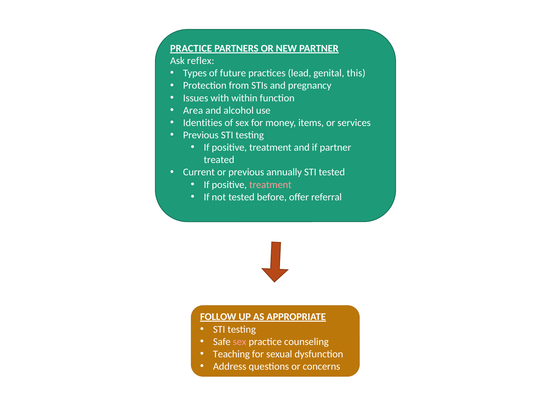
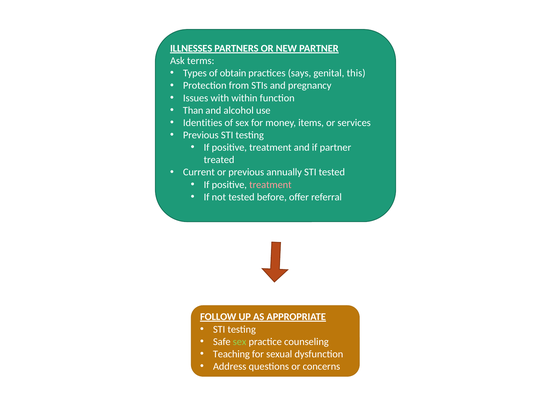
PRACTICE at (191, 48): PRACTICE -> ILLNESSES
reflex: reflex -> terms
future: future -> obtain
lead: lead -> says
Area: Area -> Than
sex at (240, 342) colour: pink -> light green
